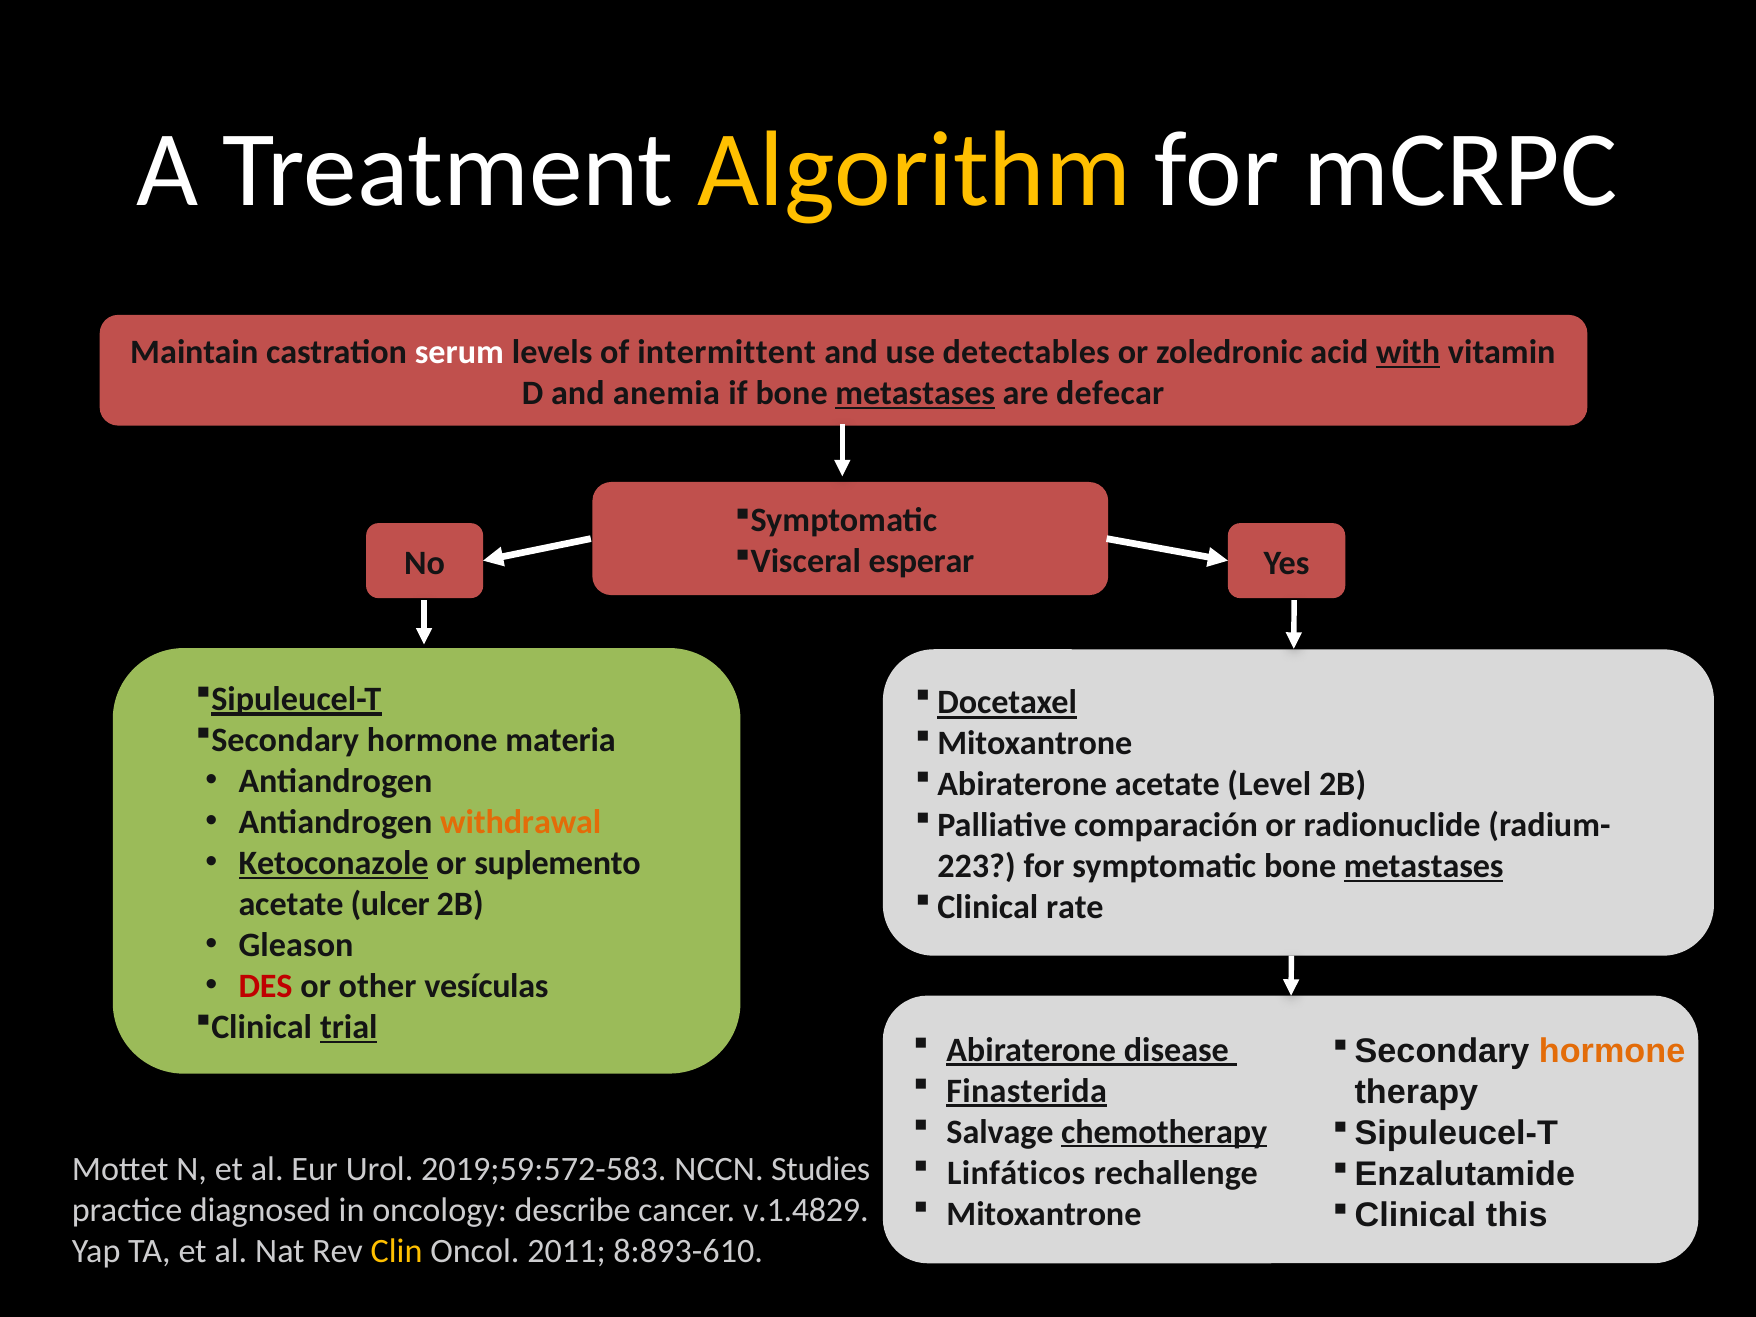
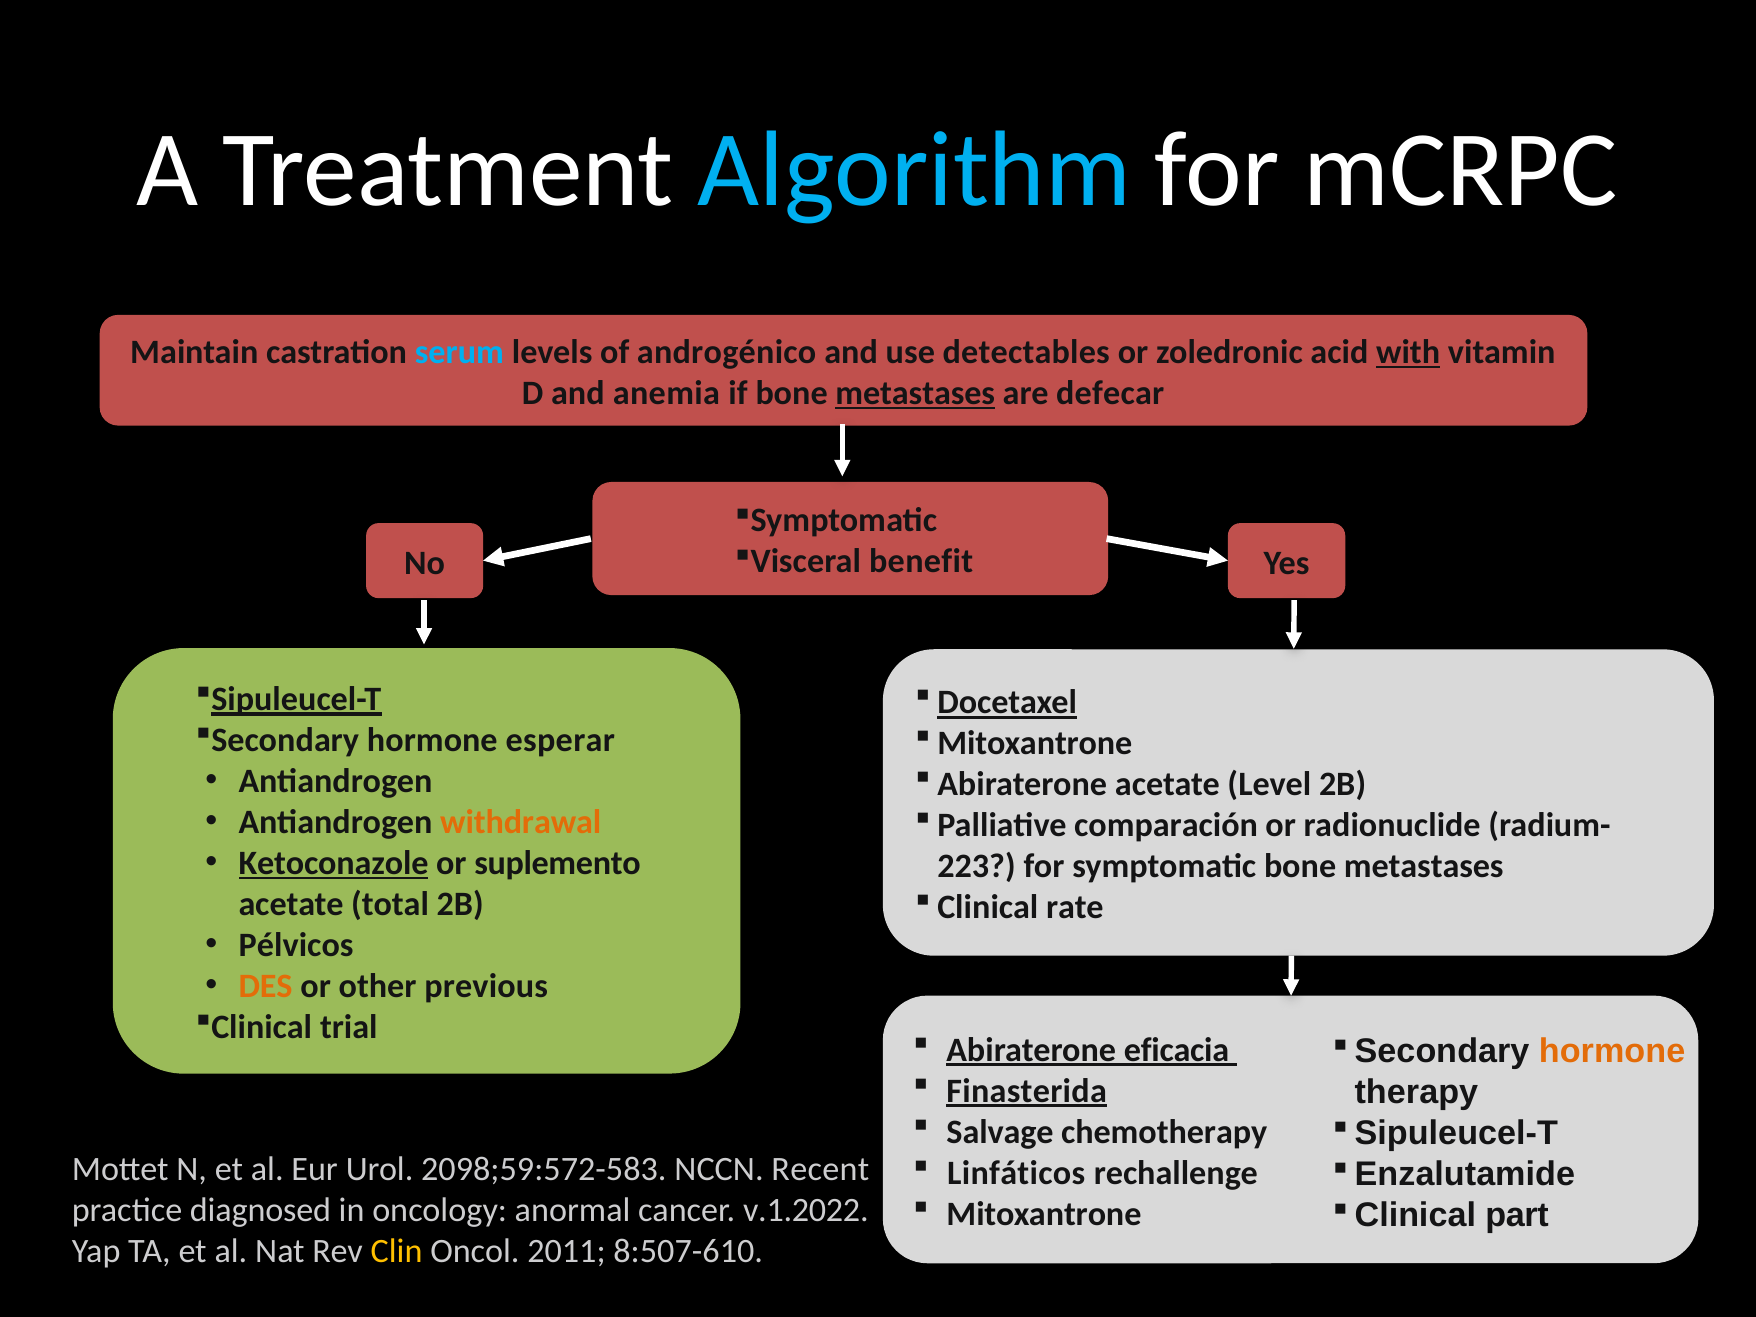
Algorithm colour: yellow -> light blue
serum colour: white -> light blue
intermittent: intermittent -> androgénico
esperar: esperar -> benefit
materia: materia -> esperar
metastases at (1424, 866) underline: present -> none
ulcer: ulcer -> total
Gleason: Gleason -> Pélvicos
DES colour: red -> orange
vesículas: vesículas -> previous
trial underline: present -> none
disease: disease -> eficacia
chemotherapy underline: present -> none
2019;59:572-583: 2019;59:572-583 -> 2098;59:572-583
Studies: Studies -> Recent
describe: describe -> anormal
v.1.4829: v.1.4829 -> v.1.2022
this: this -> part
8:893-610: 8:893-610 -> 8:507-610
